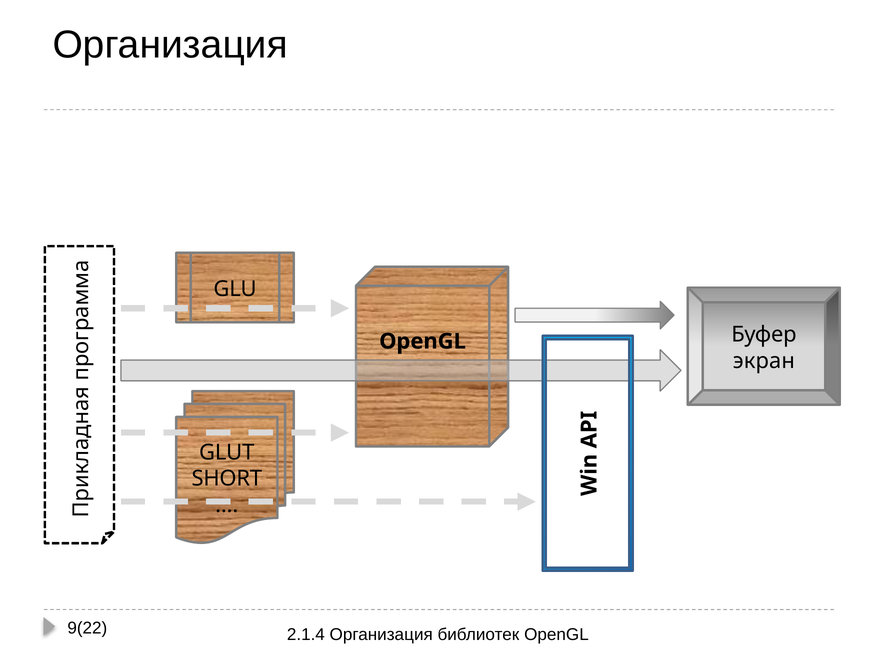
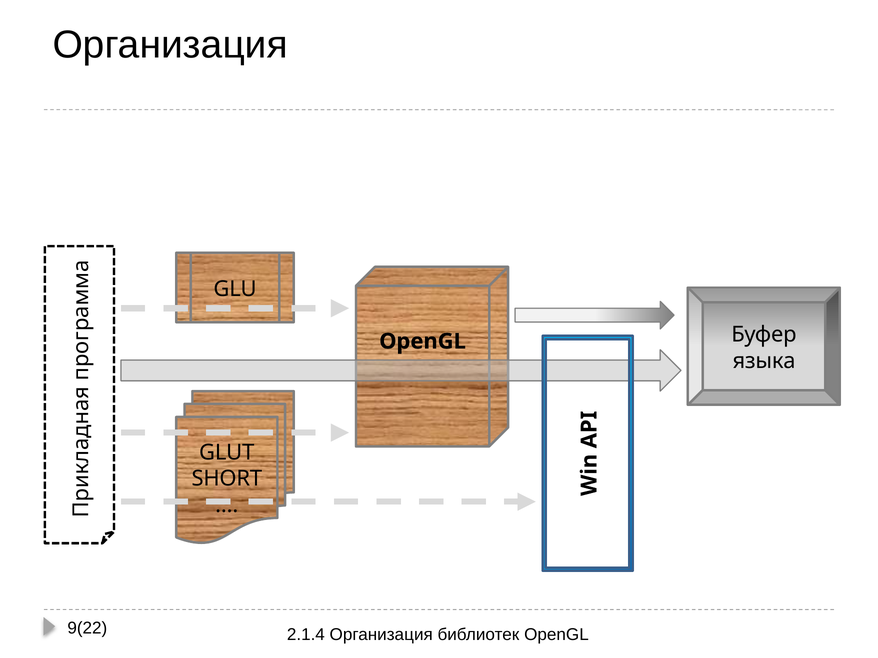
экран: экран -> языка
